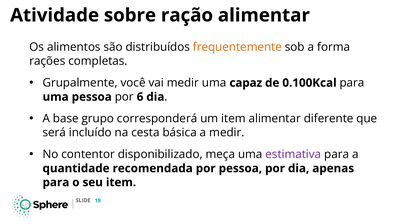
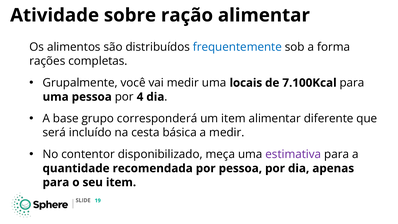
frequentemente colour: orange -> blue
capaz: capaz -> locais
0.100Kcal: 0.100Kcal -> 7.100Kcal
6: 6 -> 4
